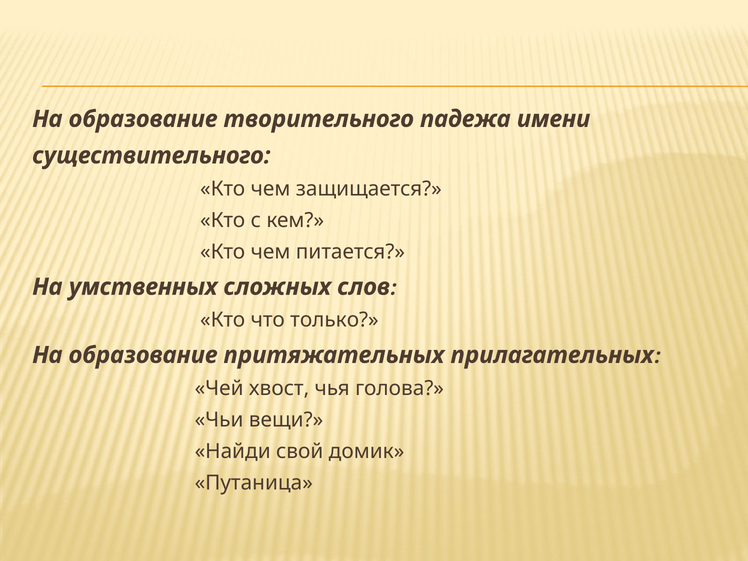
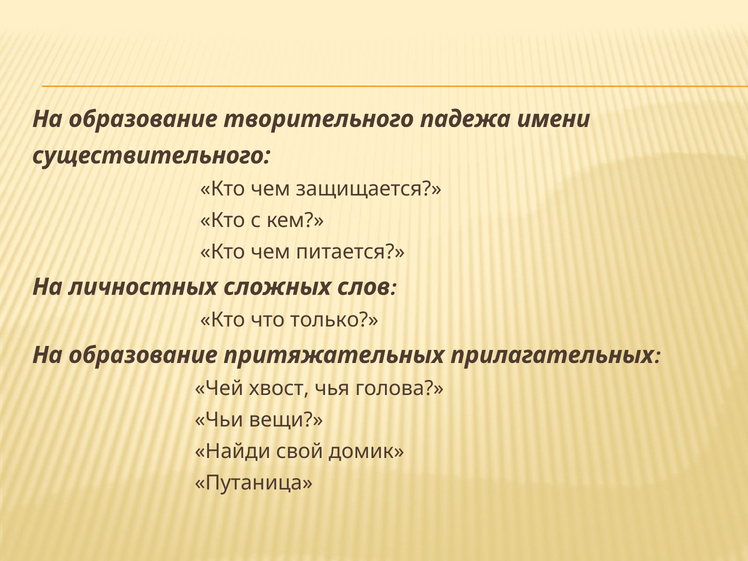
умственных: умственных -> личностных
